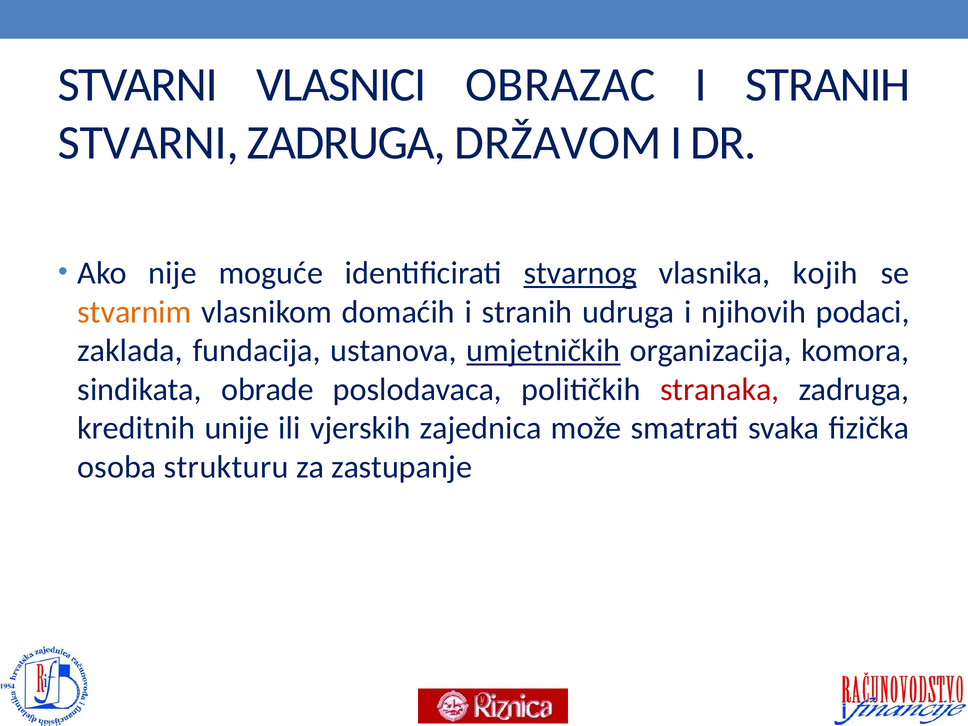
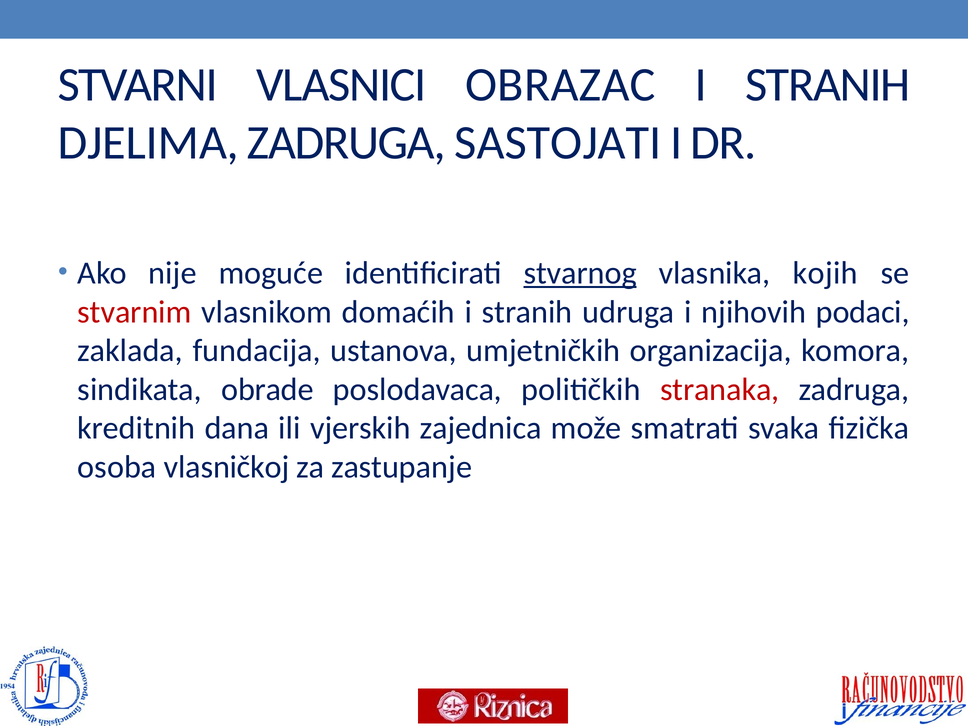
STVARNI at (148, 143): STVARNI -> DJELIMA
DRŽAVOM: DRŽAVOM -> SASTOJATI
stvarnim colour: orange -> red
umjetničkih underline: present -> none
unije: unije -> dana
strukturu: strukturu -> vlasničkoj
